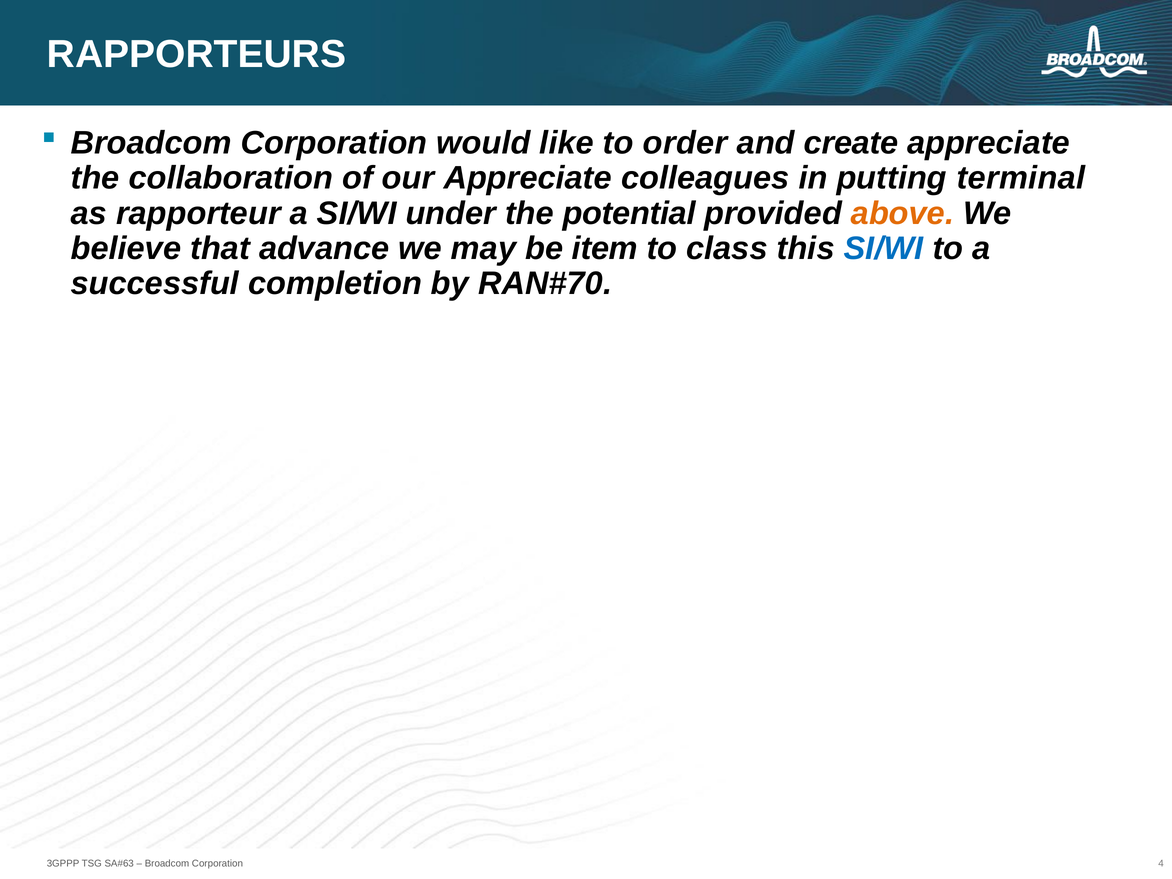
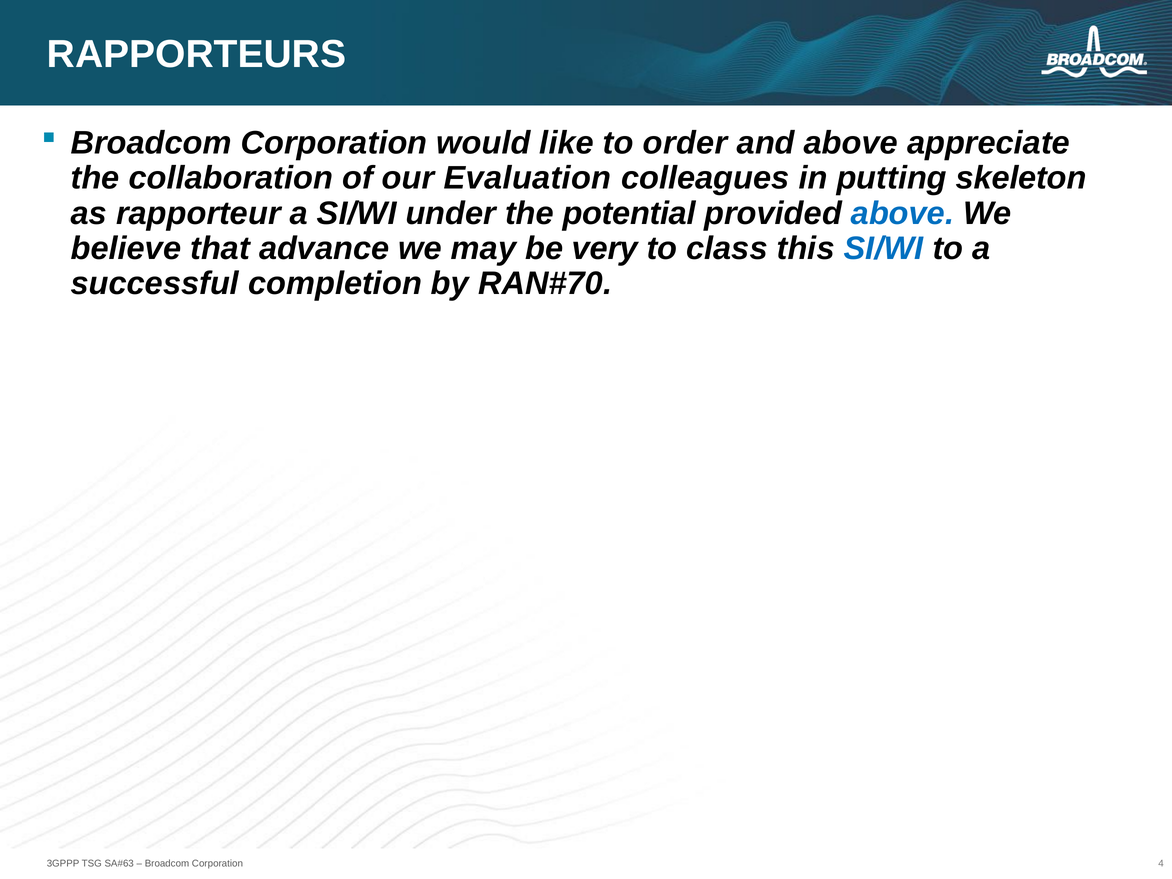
and create: create -> above
our Appreciate: Appreciate -> Evaluation
terminal: terminal -> skeleton
above at (903, 213) colour: orange -> blue
item: item -> very
